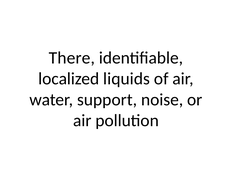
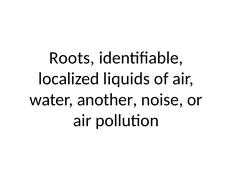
There: There -> Roots
support: support -> another
